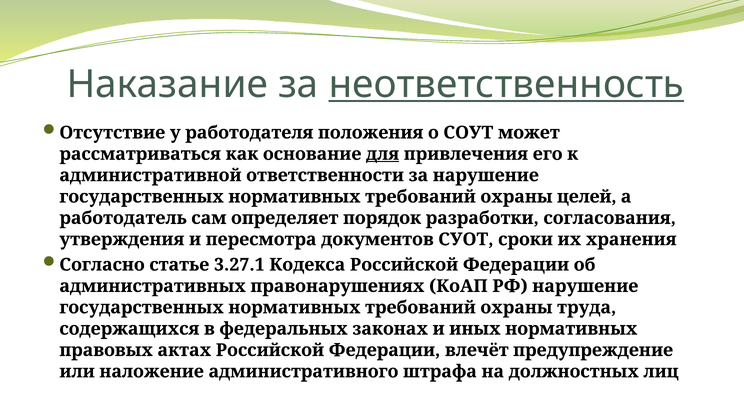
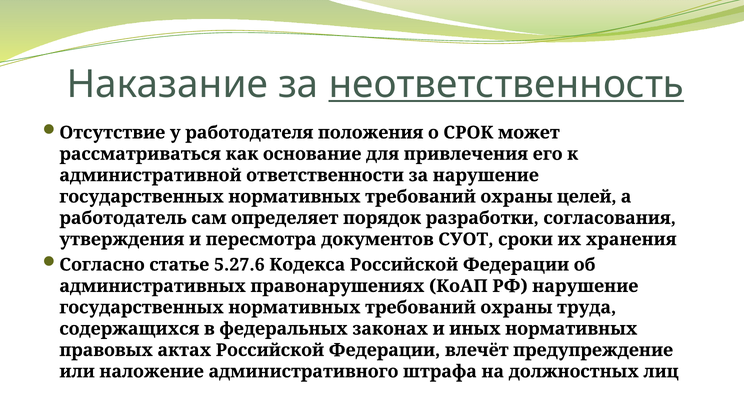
СОУТ: СОУТ -> СРОК
для underline: present -> none
3.27.1: 3.27.1 -> 5.27.6
